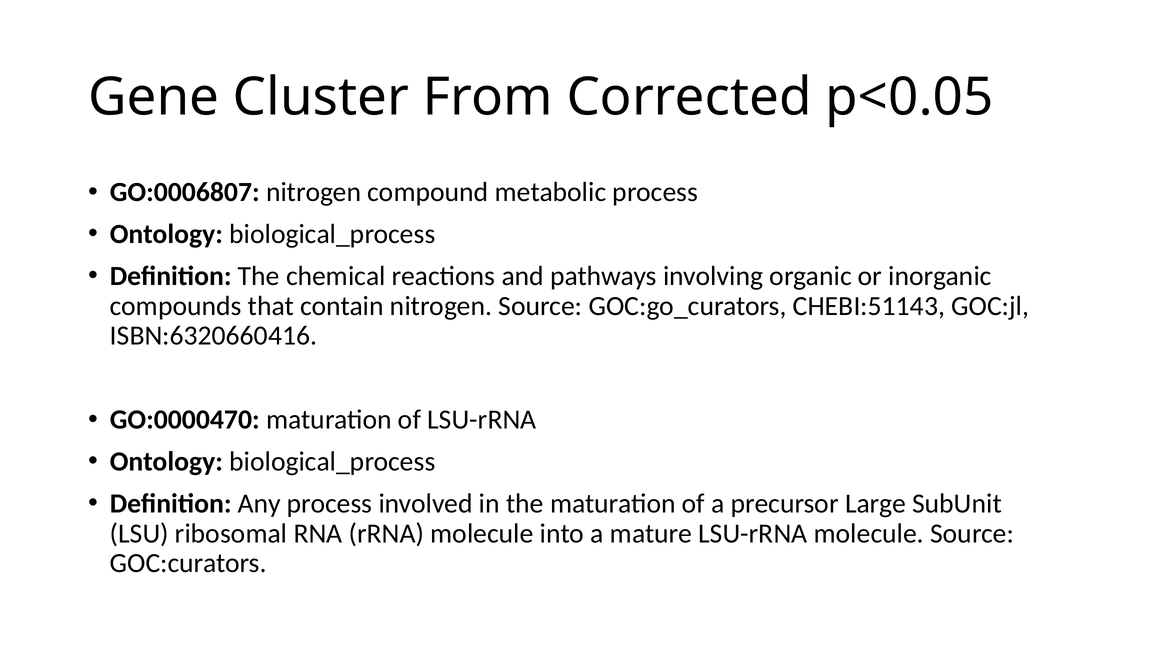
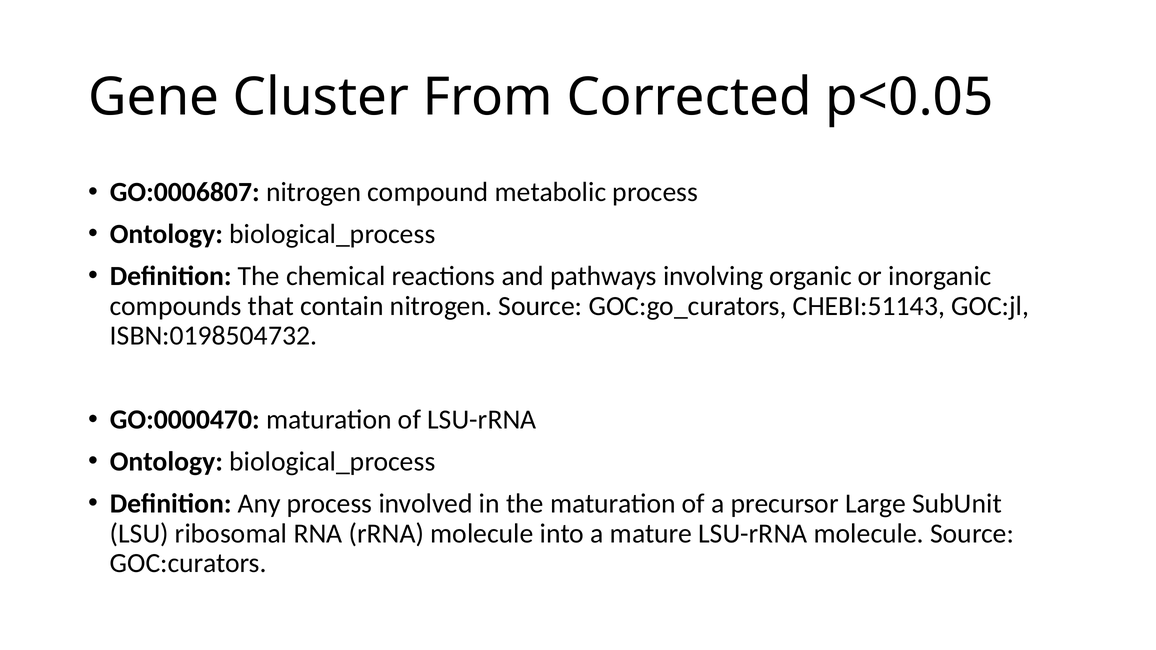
ISBN:6320660416: ISBN:6320660416 -> ISBN:0198504732
